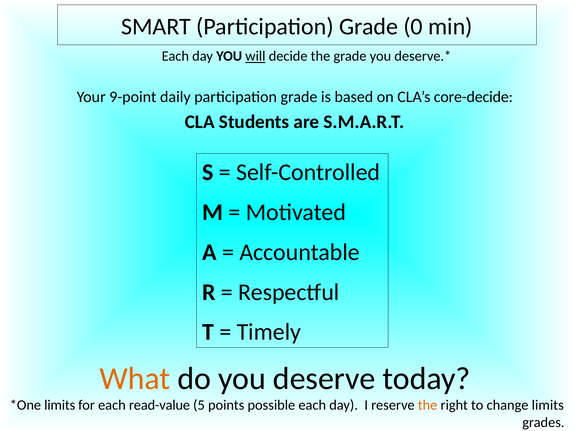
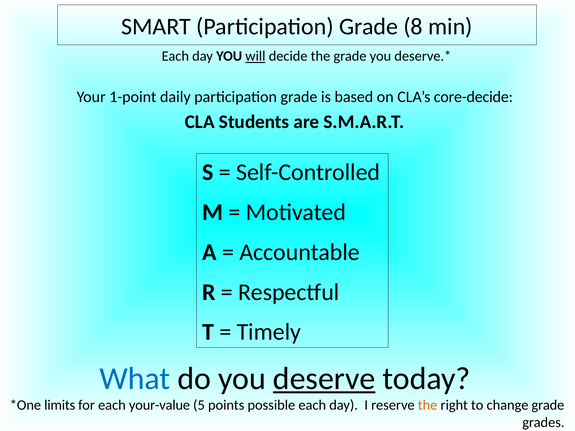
0: 0 -> 8
9-point: 9-point -> 1-point
What colour: orange -> blue
deserve underline: none -> present
read-value: read-value -> your-value
change limits: limits -> grade
